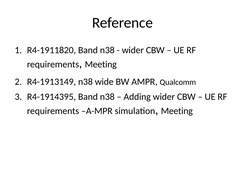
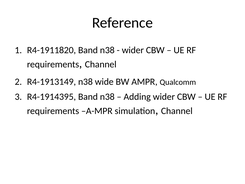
Meeting at (101, 64): Meeting -> Channel
Meeting at (177, 111): Meeting -> Channel
